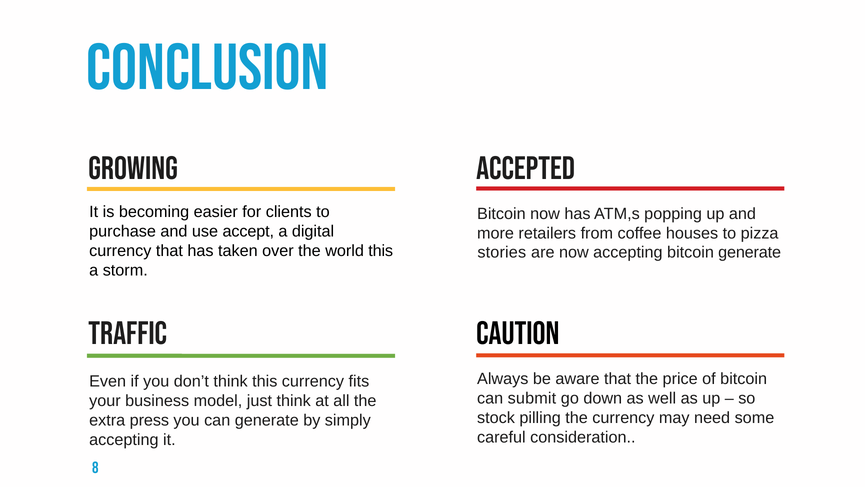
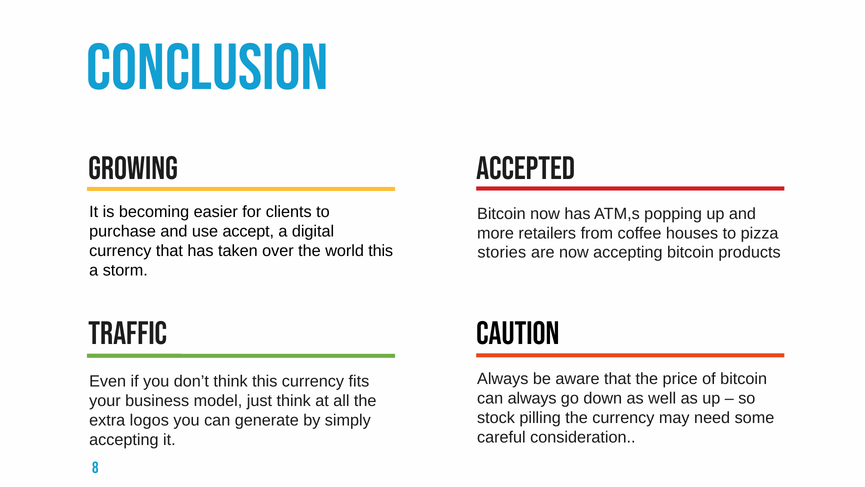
bitcoin generate: generate -> products
can submit: submit -> always
press: press -> logos
